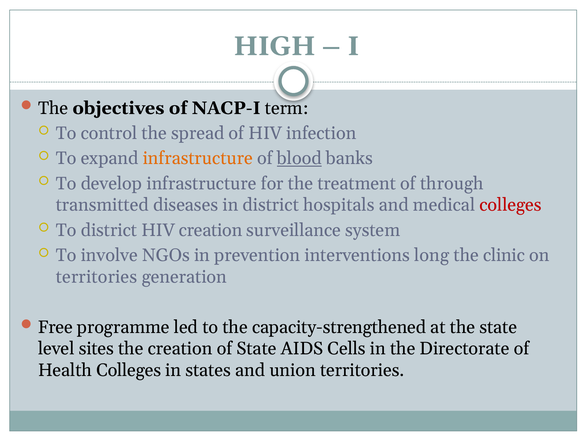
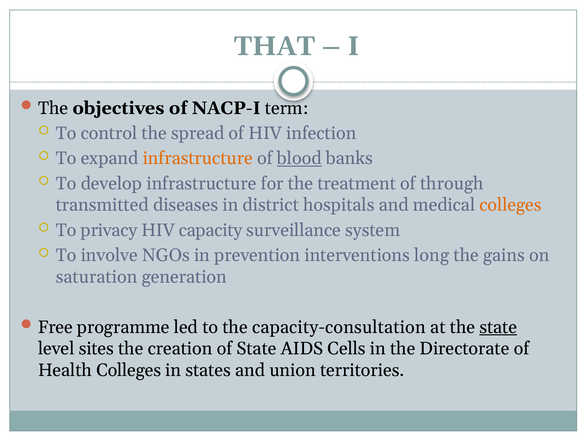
HIGH: HIGH -> THAT
colleges at (511, 205) colour: red -> orange
To district: district -> privacy
HIV creation: creation -> capacity
clinic: clinic -> gains
territories at (97, 276): territories -> saturation
capacity-strengthened: capacity-strengthened -> capacity-consultation
state at (498, 327) underline: none -> present
